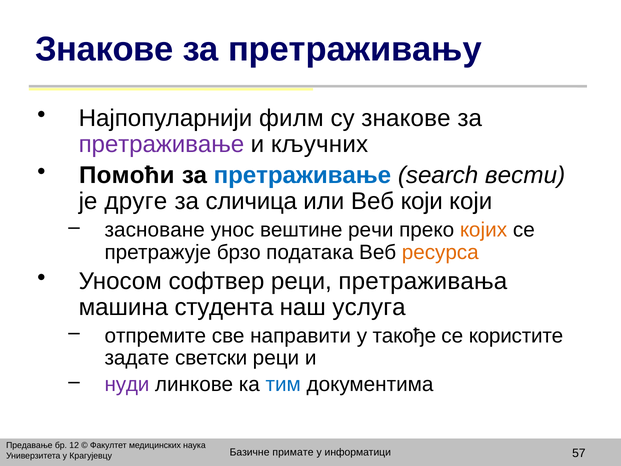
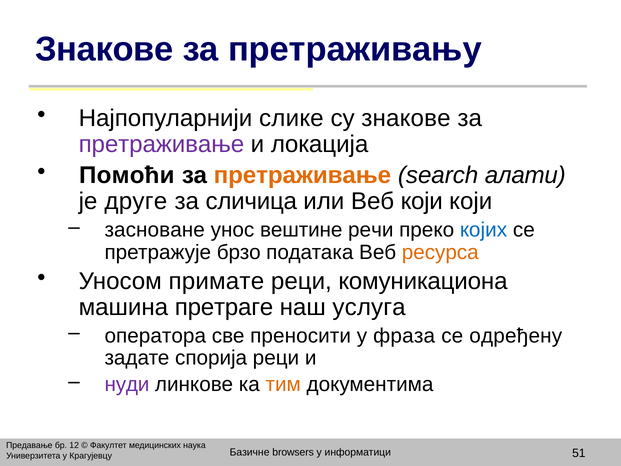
филм: филм -> слике
кључних: кључних -> локација
претраживање at (302, 175) colour: blue -> orange
вести: вести -> алати
којих colour: orange -> blue
софтвер: софтвер -> примате
претраживања: претраживања -> комуникациона
студента: студента -> претраге
отпремите: отпремите -> оператора
направити: направити -> преносити
такође: такође -> фраза
користите: користите -> одређену
светски: светски -> спорија
тим colour: blue -> orange
примате: примате -> browsers
57: 57 -> 51
